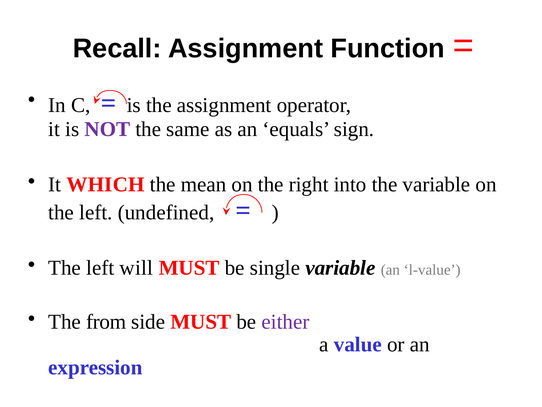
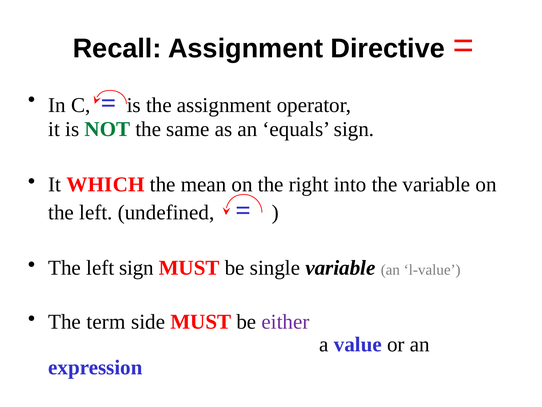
Function: Function -> Directive
NOT colour: purple -> green
left will: will -> sign
from: from -> term
